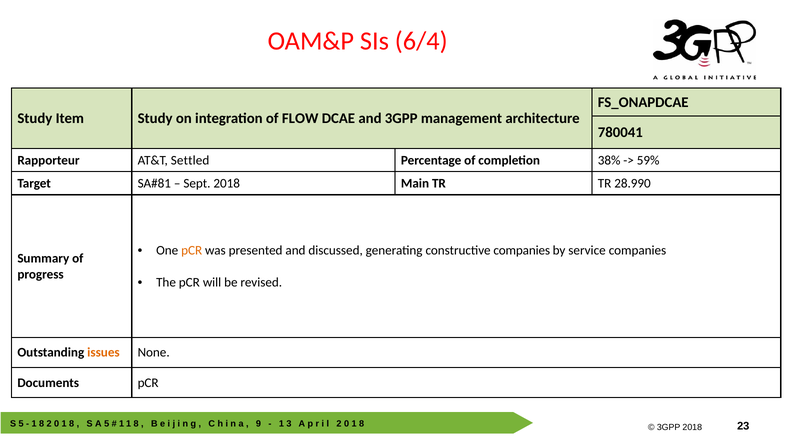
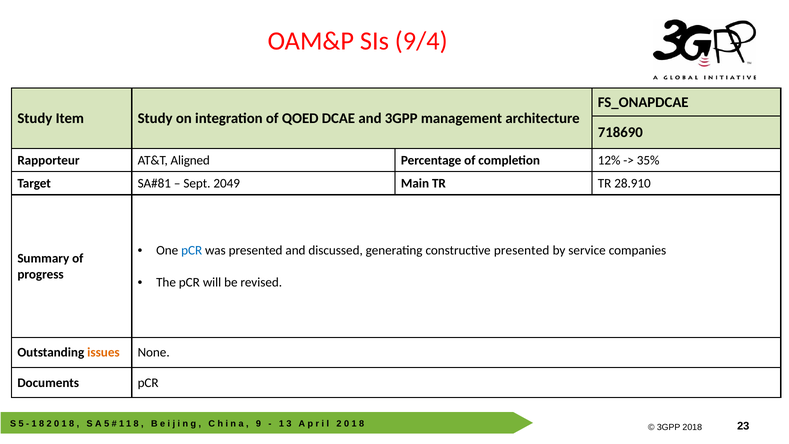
6/4: 6/4 -> 9/4
FLOW: FLOW -> QOED
780041: 780041 -> 718690
Settled: Settled -> Aligned
38%: 38% -> 12%
59%: 59% -> 35%
Sept 2018: 2018 -> 2049
28.990: 28.990 -> 28.910
pCR at (192, 250) colour: orange -> blue
constructive companies: companies -> presented
